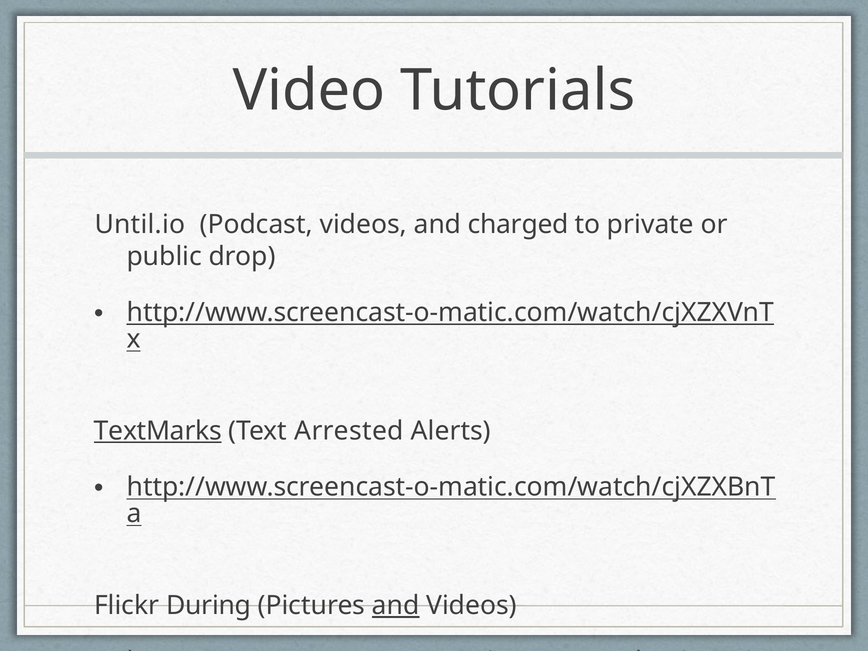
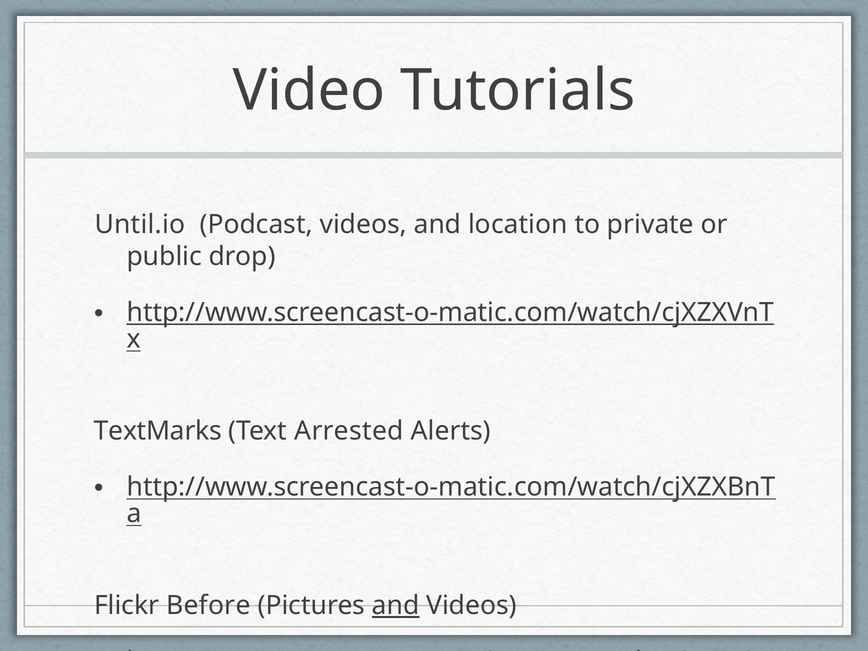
charged: charged -> location
TextMarks underline: present -> none
During: During -> Before
